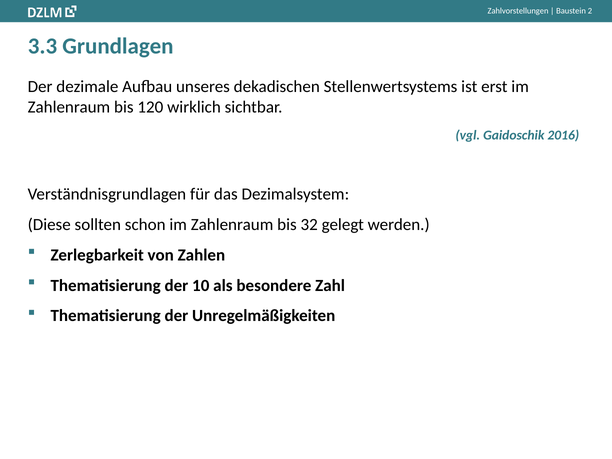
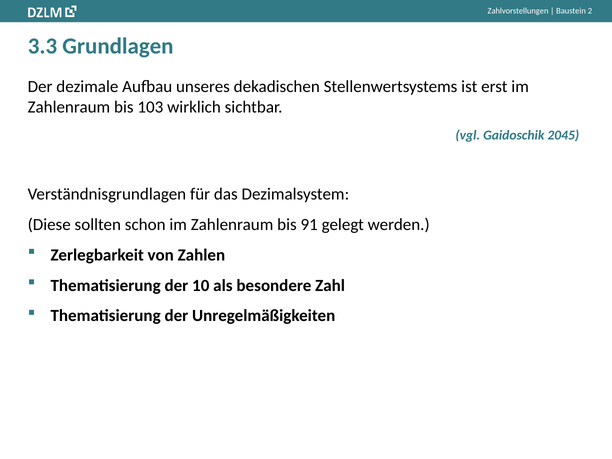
120: 120 -> 103
2016: 2016 -> 2045
32: 32 -> 91
